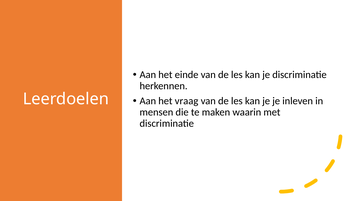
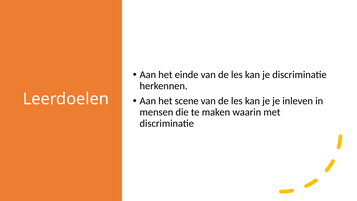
vraag: vraag -> scene
